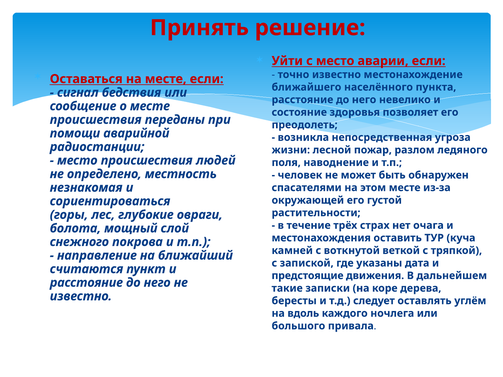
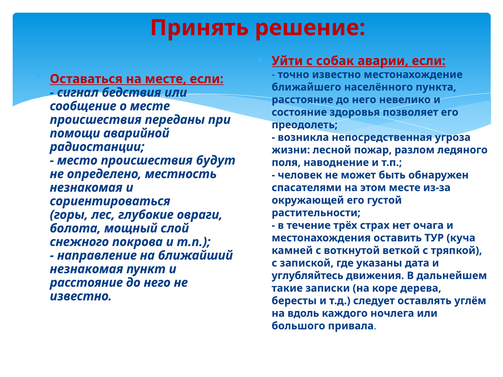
с место: место -> собак
людей: людей -> будут
считаются at (87, 269): считаются -> незнакомая
предстоящие: предстоящие -> углубляйтесь
